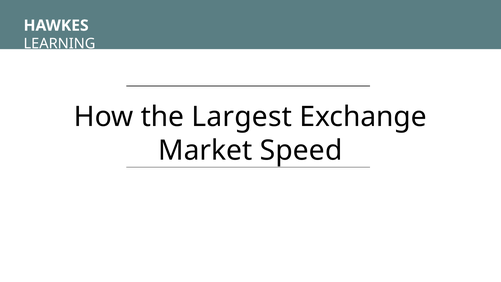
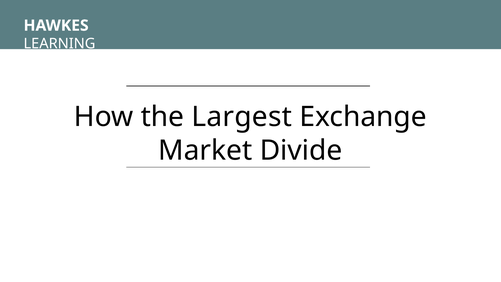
Speed: Speed -> Divide
